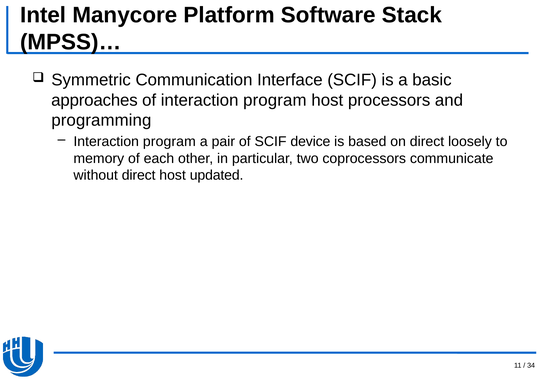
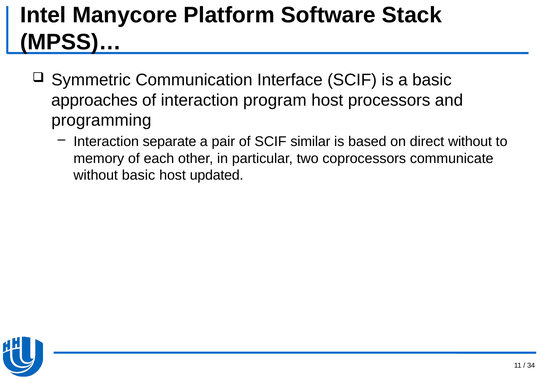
program at (169, 141): program -> separate
device: device -> similar
direct loosely: loosely -> without
without direct: direct -> basic
